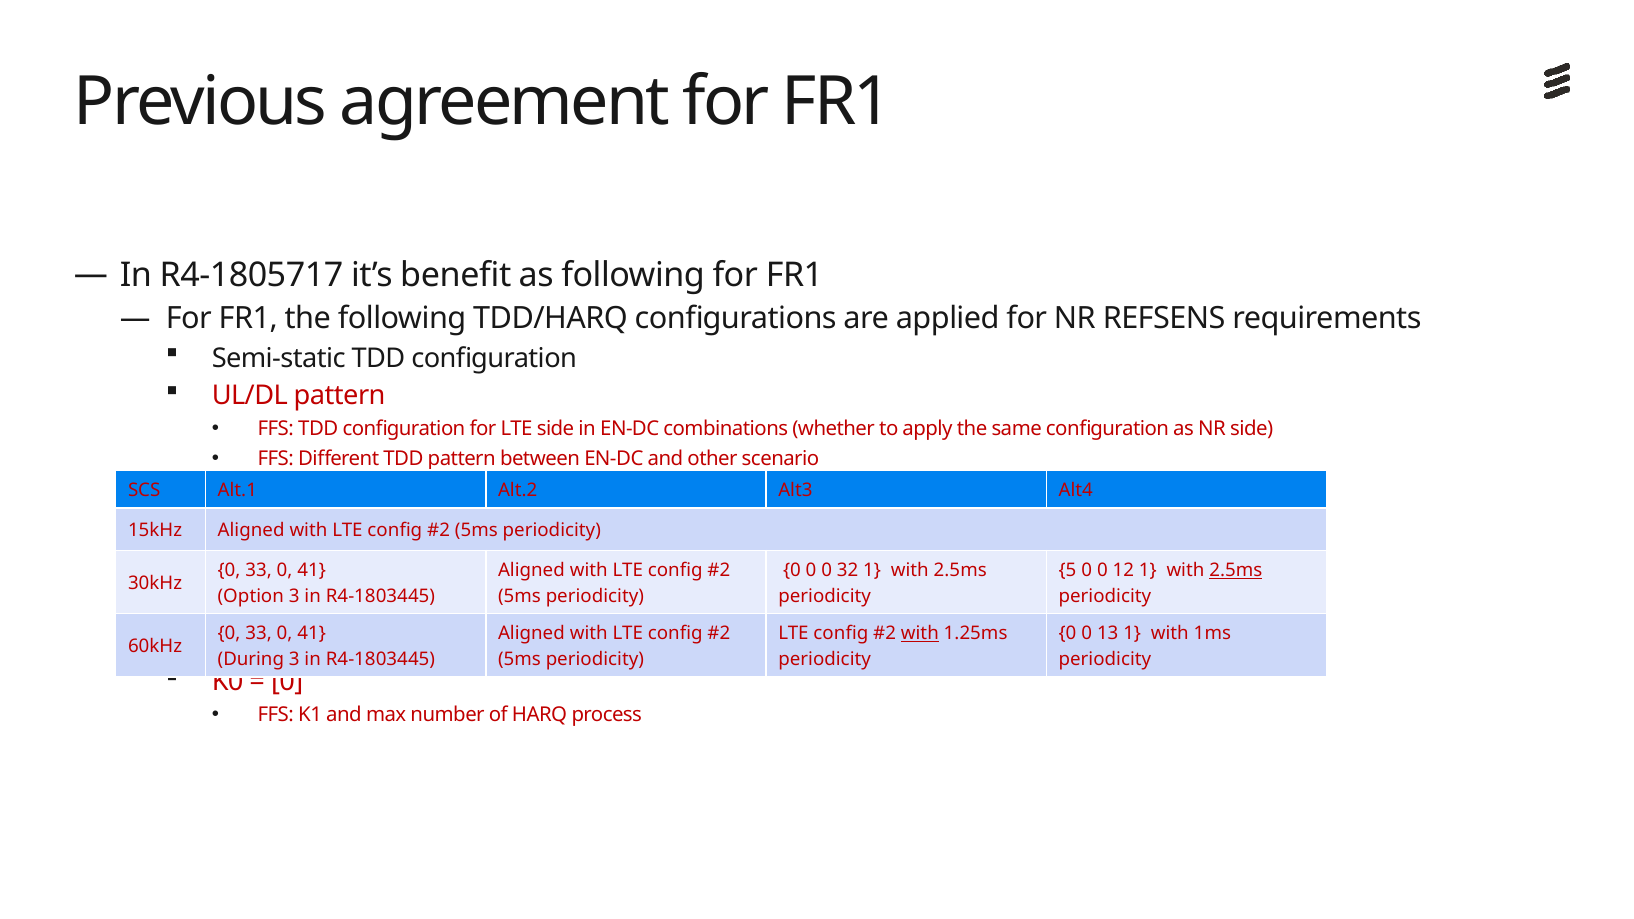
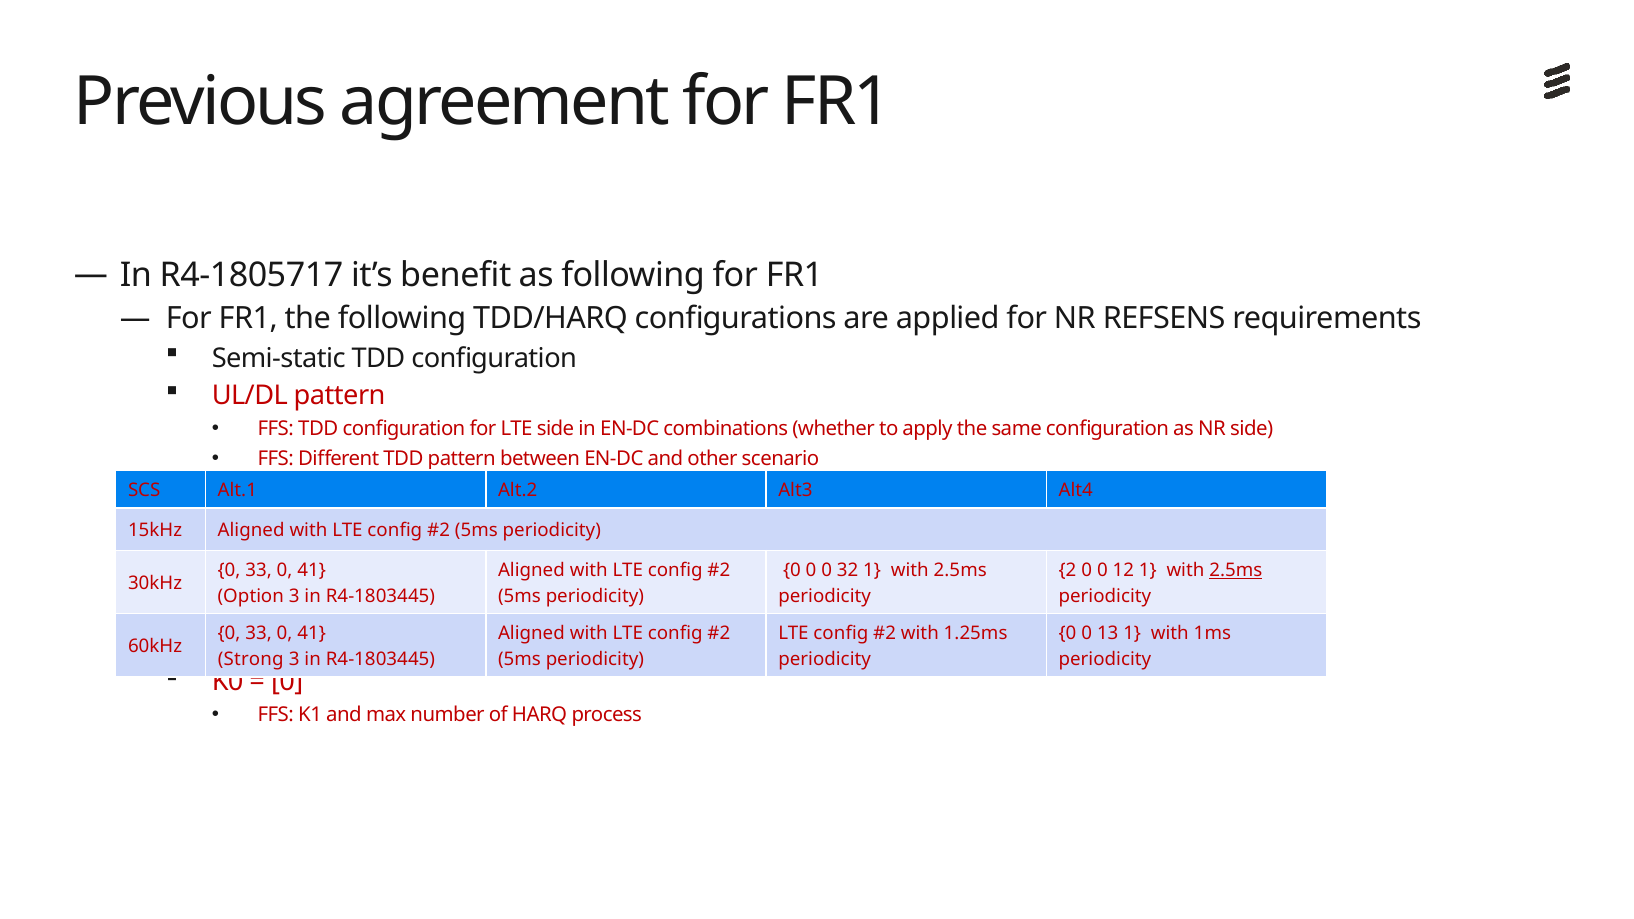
5: 5 -> 2
with at (920, 634) underline: present -> none
During: During -> Strong
